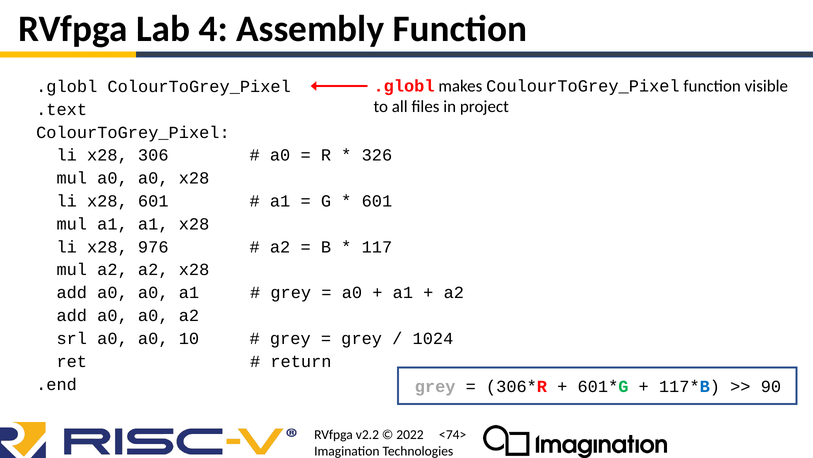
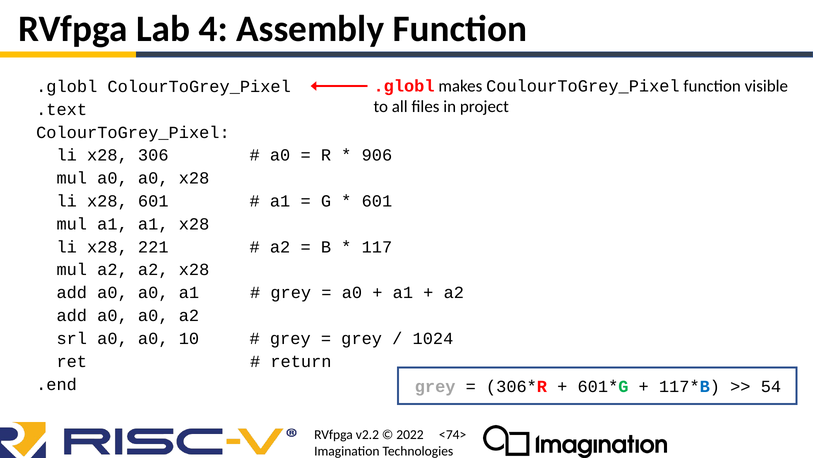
326: 326 -> 906
976: 976 -> 221
90: 90 -> 54
